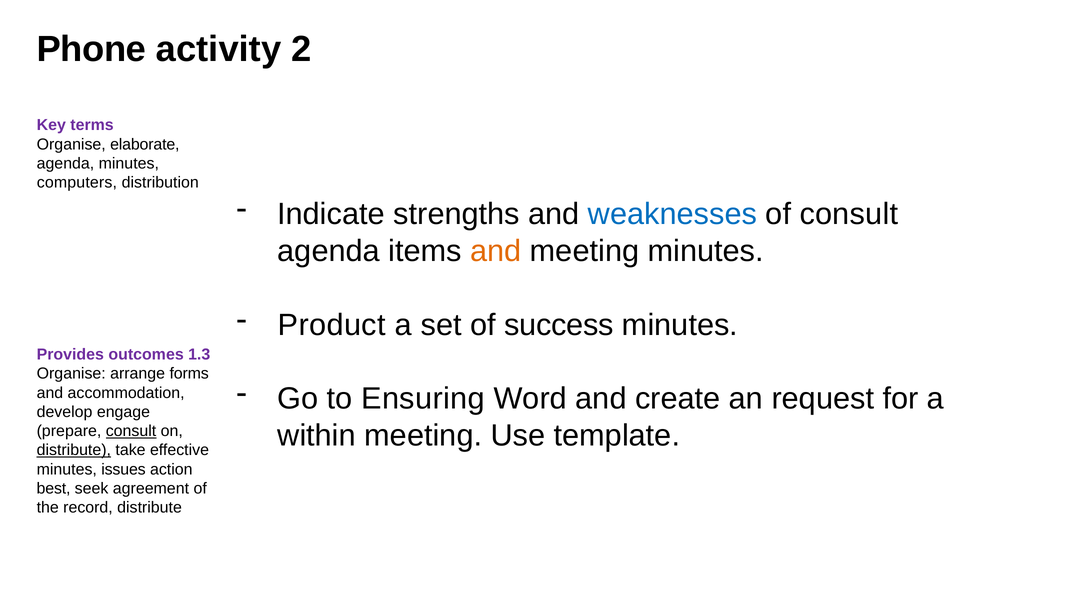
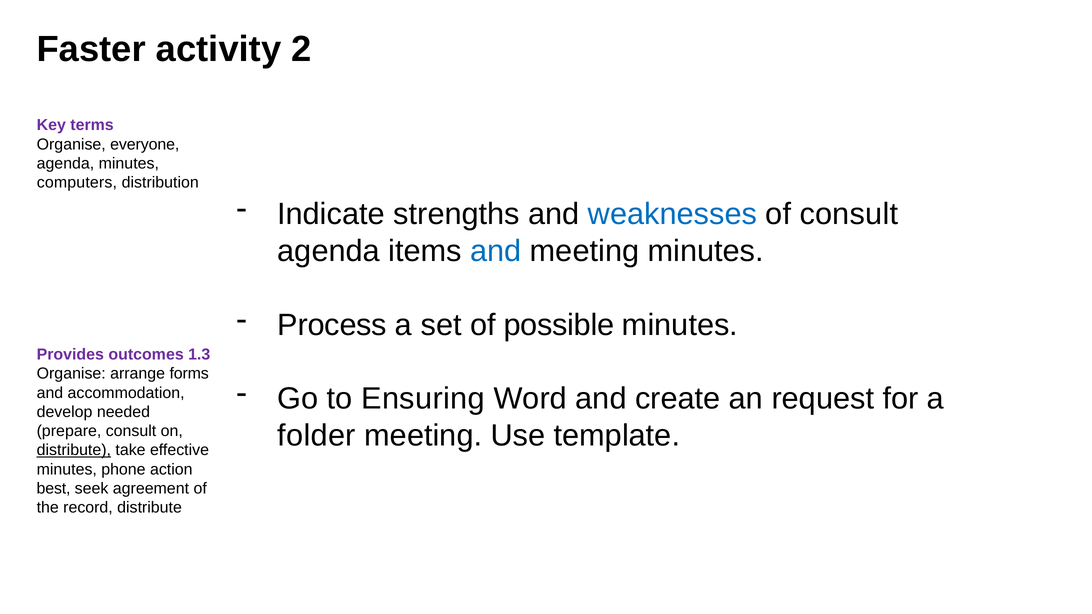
Phone: Phone -> Faster
elaborate: elaborate -> everyone
and at (496, 251) colour: orange -> blue
Product: Product -> Process
success: success -> possible
engage: engage -> needed
within: within -> folder
consult at (131, 431) underline: present -> none
issues: issues -> phone
